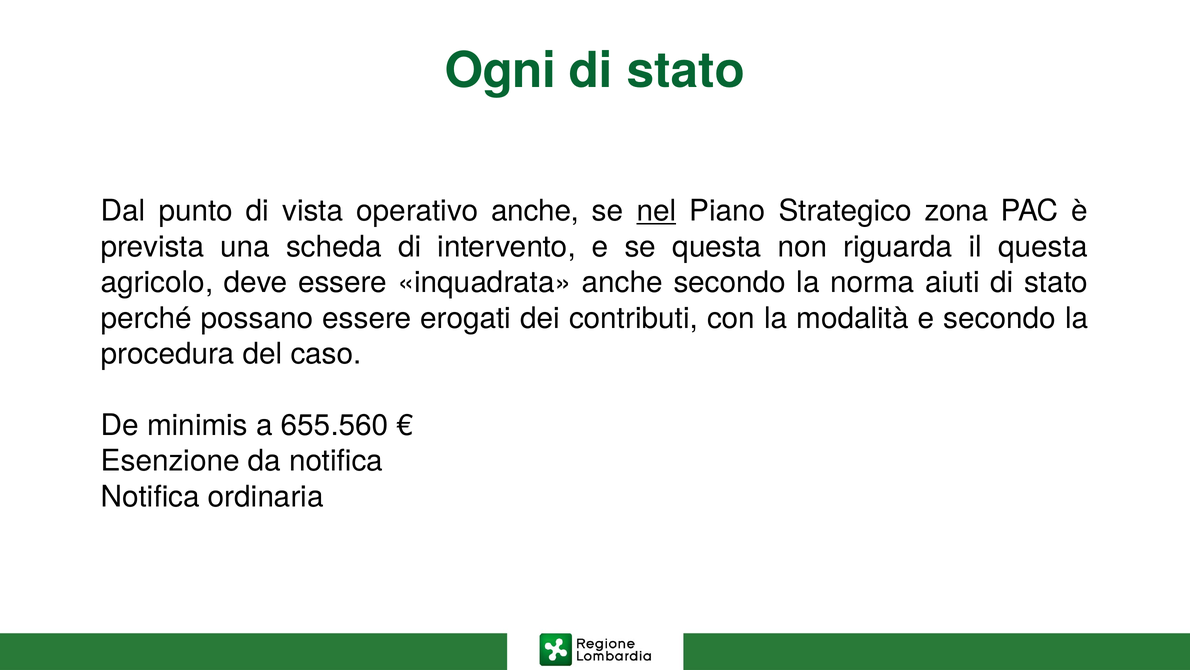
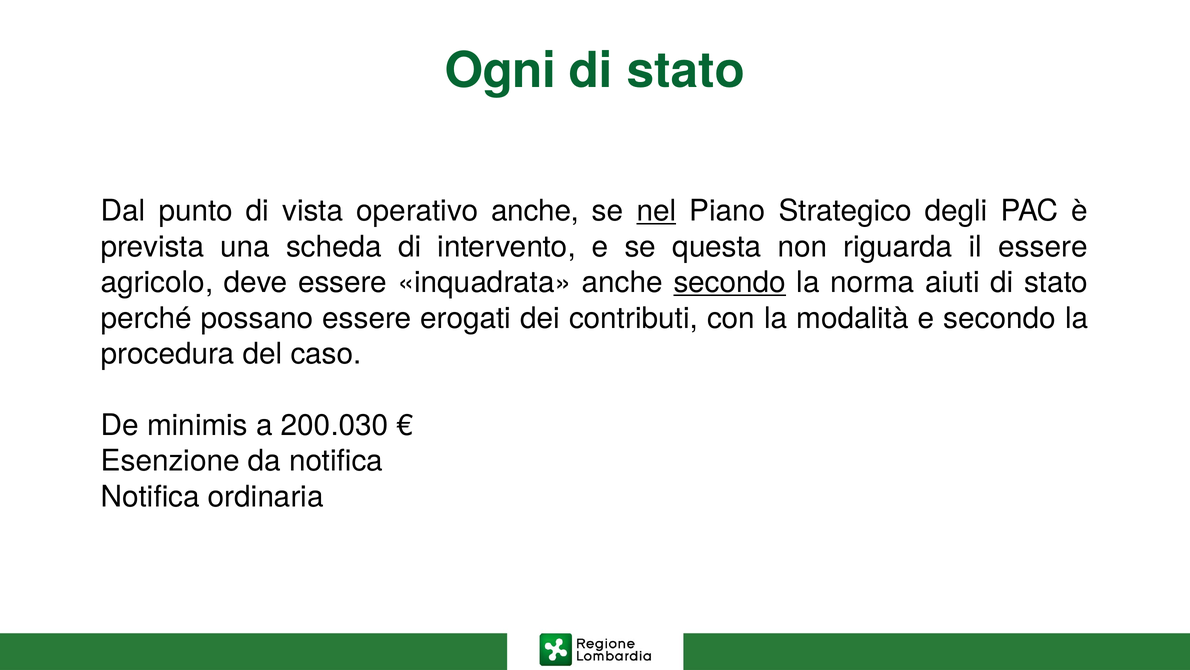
zona: zona -> degli
il questa: questa -> essere
secondo at (730, 282) underline: none -> present
655.560: 655.560 -> 200.030
